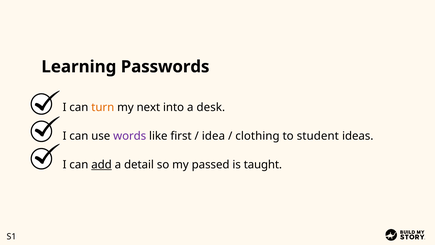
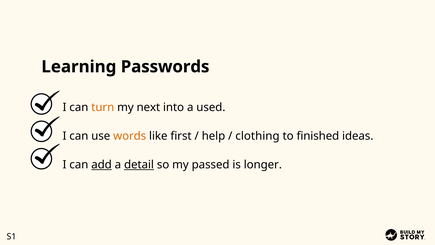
desk: desk -> used
words colour: purple -> orange
idea: idea -> help
student: student -> finished
detail underline: none -> present
taught: taught -> longer
